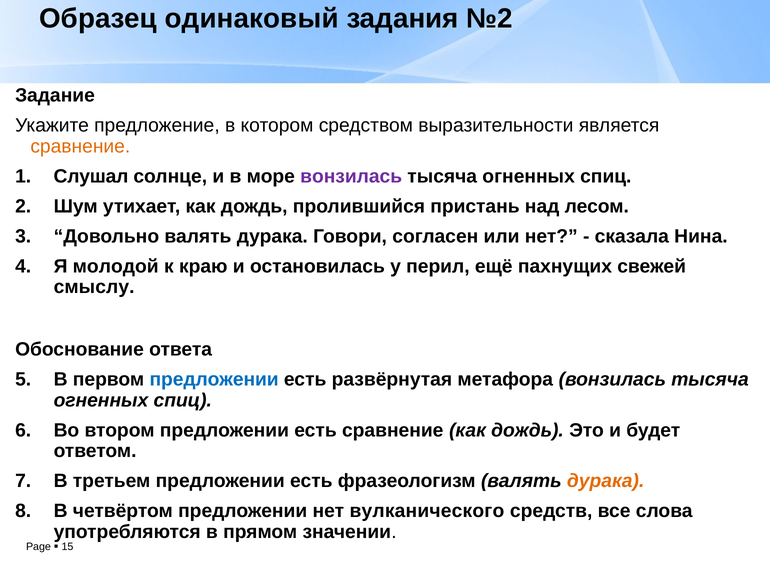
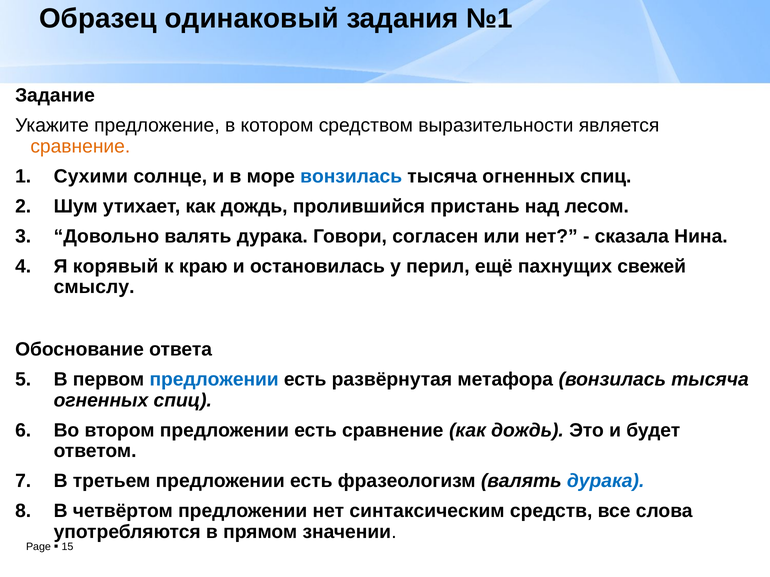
№2: №2 -> №1
Слушал: Слушал -> Сухими
вонзилась at (351, 176) colour: purple -> blue
молодой: молодой -> корявый
дурака at (606, 481) colour: orange -> blue
вулканического: вулканического -> синтаксическим
